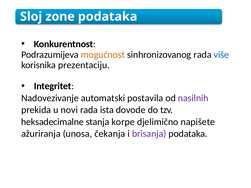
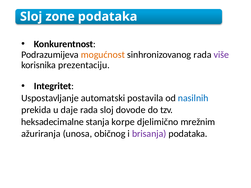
više colour: blue -> purple
Nadovezivanje: Nadovezivanje -> Uspostavljanje
nasilnih colour: purple -> blue
novi: novi -> daje
rada ista: ista -> sloj
napišete: napišete -> mrežnim
čekanja: čekanja -> običnog
